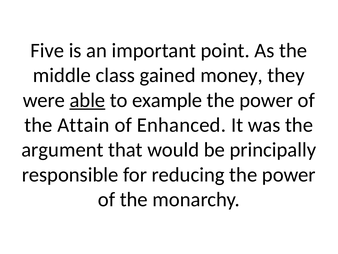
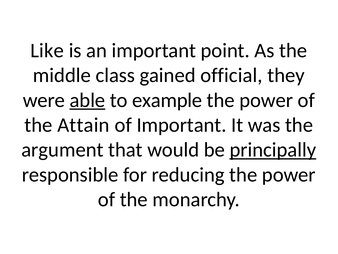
Five: Five -> Like
money: money -> official
of Enhanced: Enhanced -> Important
principally underline: none -> present
